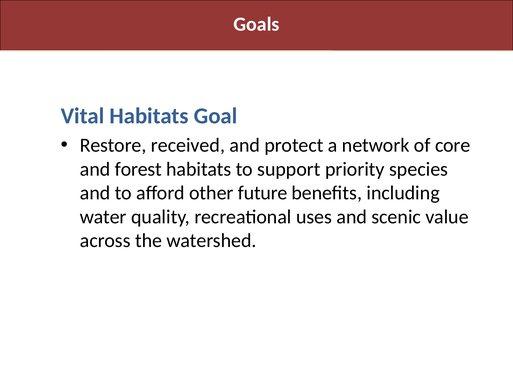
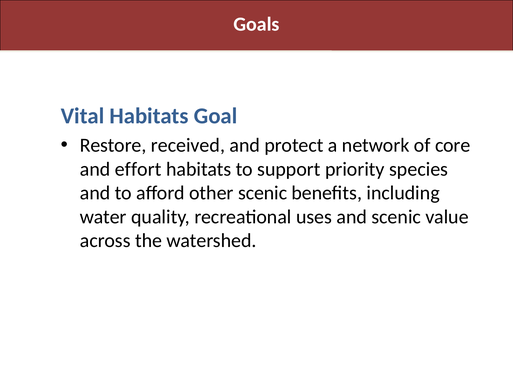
forest: forest -> effort
other future: future -> scenic
